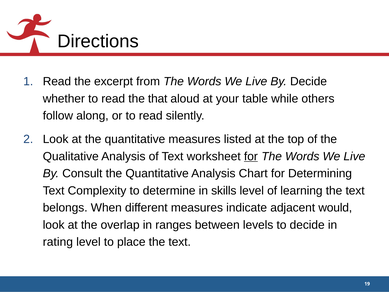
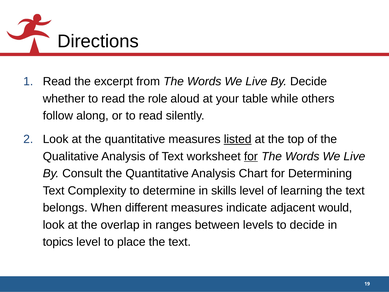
that: that -> role
listed underline: none -> present
rating: rating -> topics
